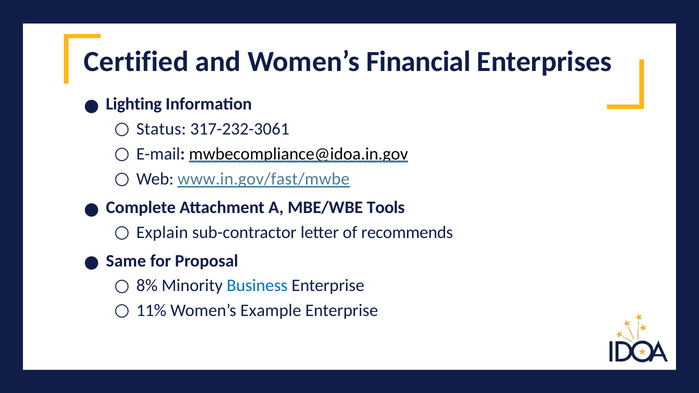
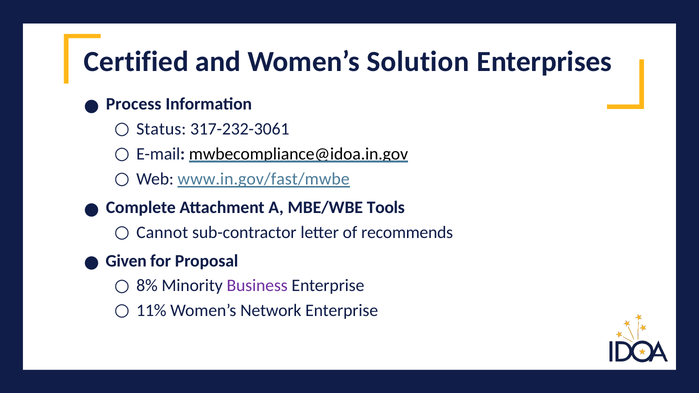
Financial: Financial -> Solution
Lighting: Lighting -> Process
Explain: Explain -> Cannot
Same: Same -> Given
Business colour: blue -> purple
Example: Example -> Network
